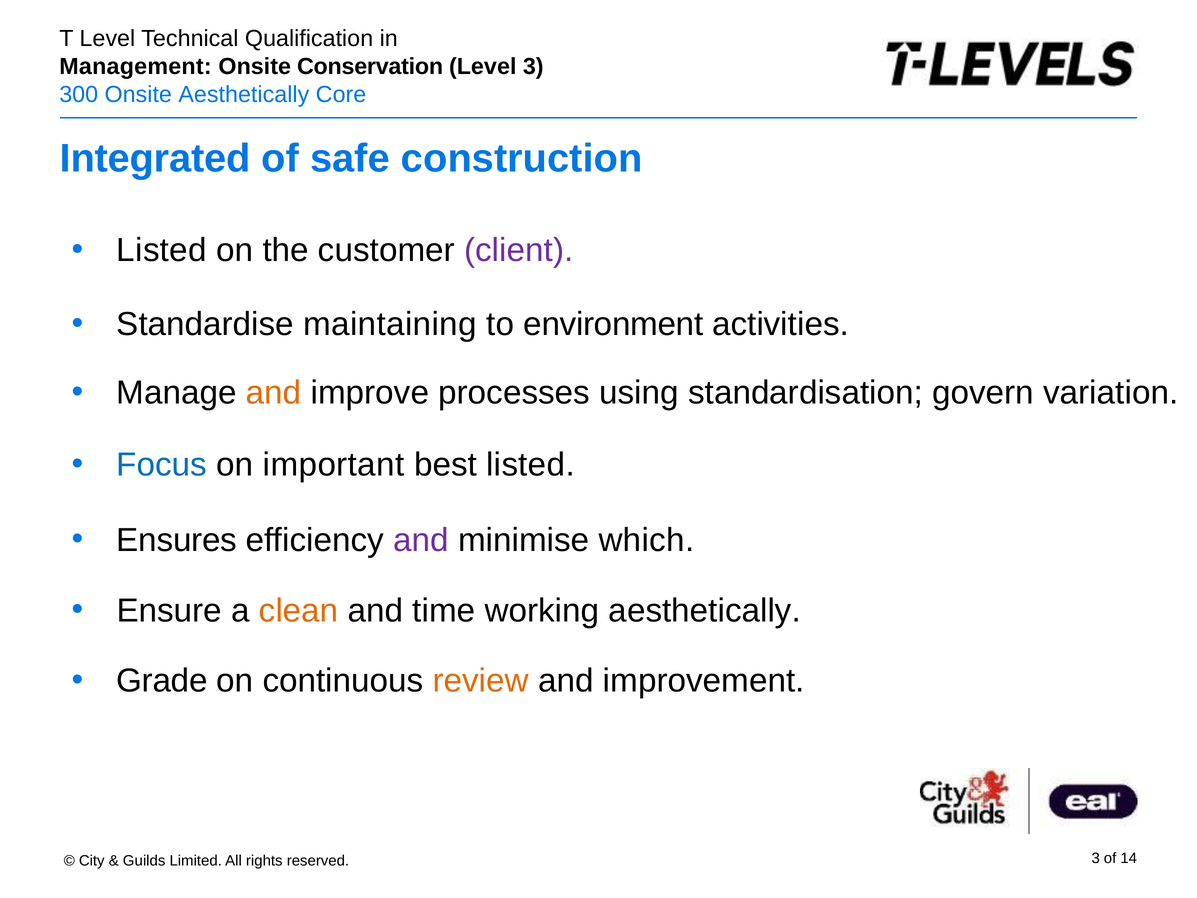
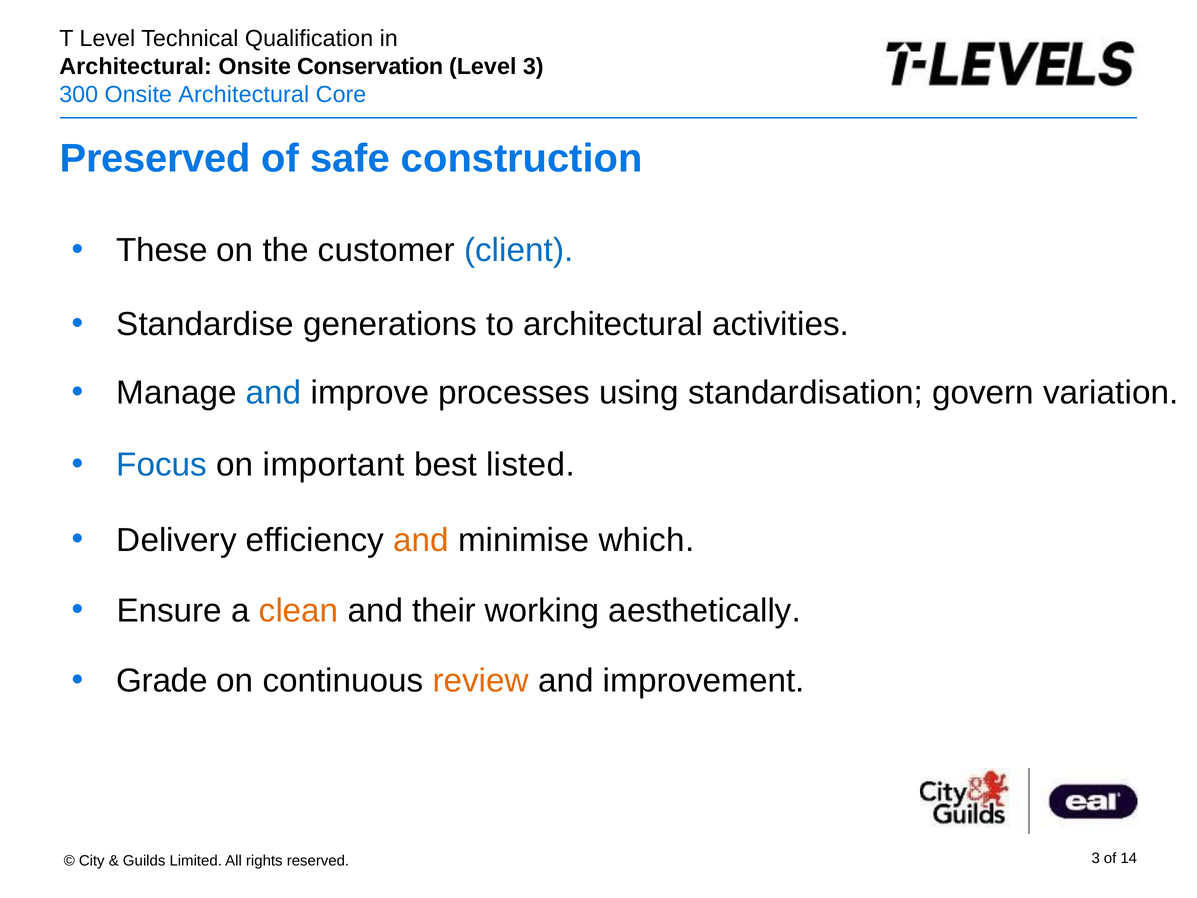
Management at (136, 66): Management -> Architectural
Aesthetically at (244, 94): Aesthetically -> Architectural
Integrated: Integrated -> Preserved
Listed at (162, 250): Listed -> These
client colour: purple -> blue
maintaining: maintaining -> generations
to environment: environment -> architectural
and at (274, 393) colour: orange -> blue
Ensures: Ensures -> Delivery
and at (421, 540) colour: purple -> orange
time: time -> their
